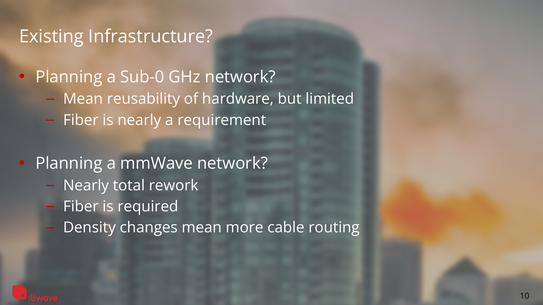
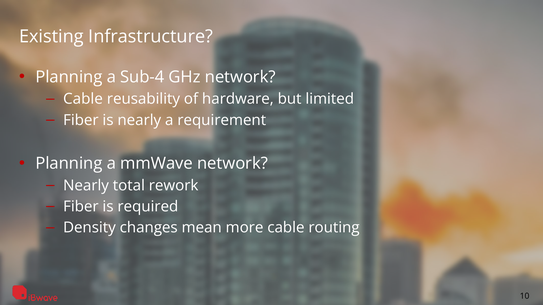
Sub-0: Sub-0 -> Sub-4
Mean at (83, 99): Mean -> Cable
